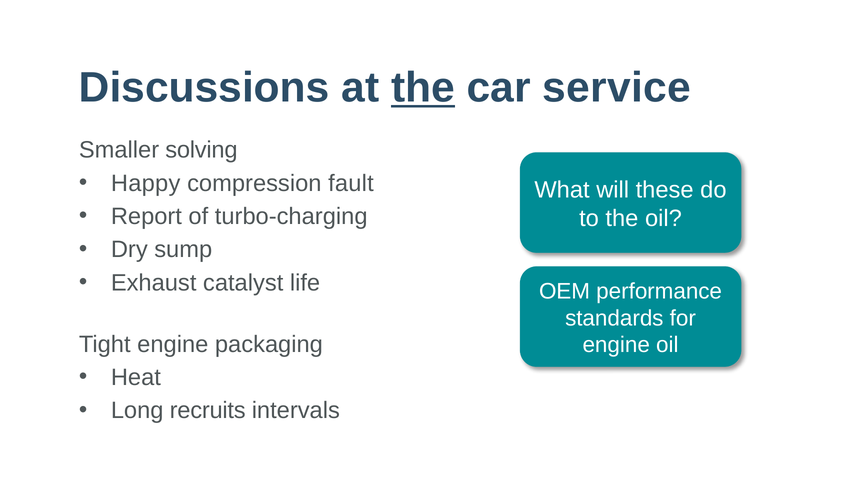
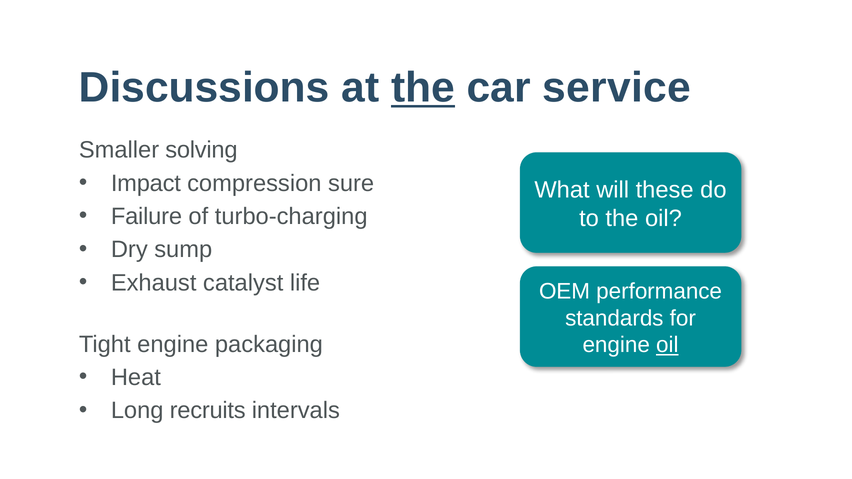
Happy: Happy -> Impact
fault: fault -> sure
Report: Report -> Failure
oil at (667, 345) underline: none -> present
